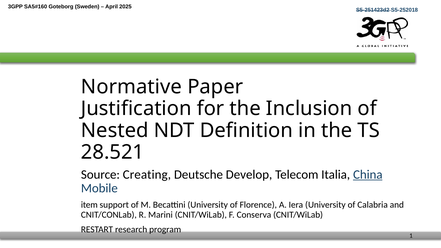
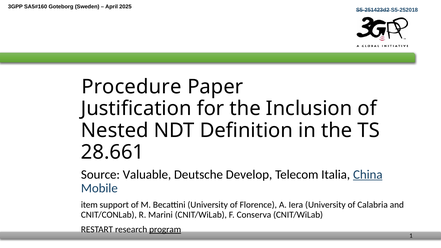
Normative: Normative -> Procedure
28.521: 28.521 -> 28.661
Creating: Creating -> Valuable
program underline: none -> present
